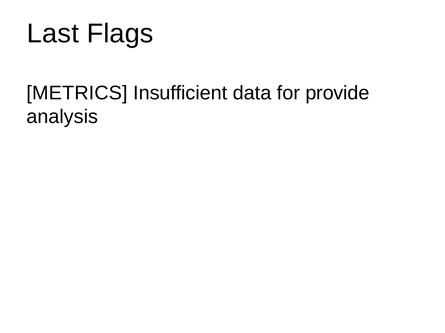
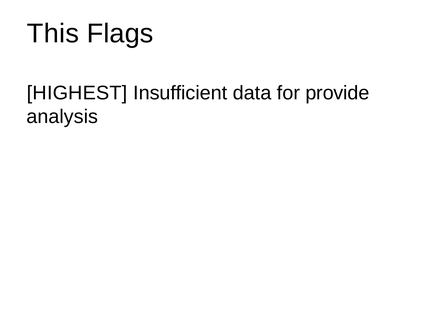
Last: Last -> This
METRICS: METRICS -> HIGHEST
